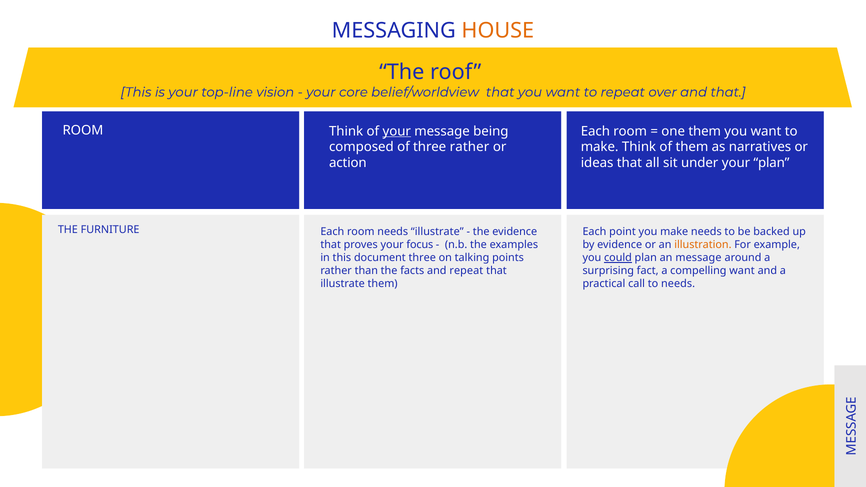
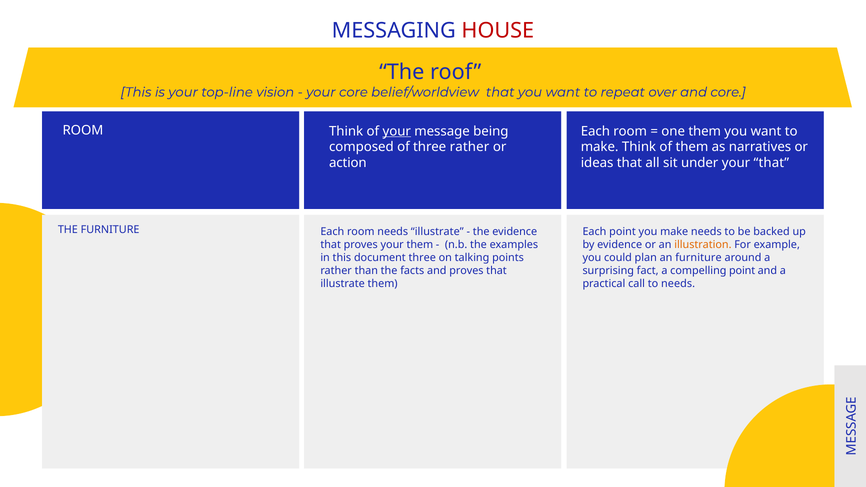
HOUSE colour: orange -> red
and that: that -> core
your plan: plan -> that
your focus: focus -> them
could underline: present -> none
an message: message -> furniture
and repeat: repeat -> proves
compelling want: want -> point
